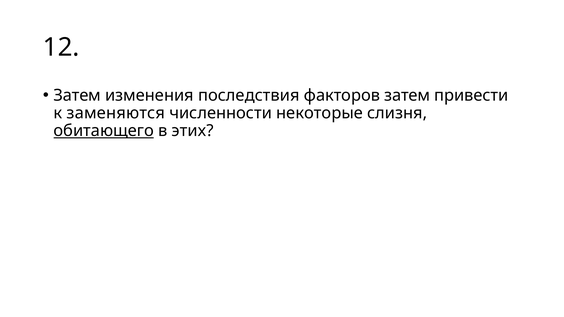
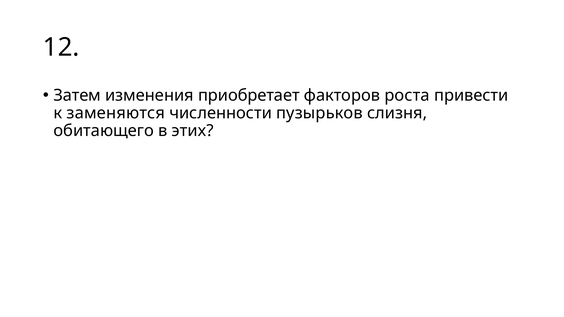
последствия: последствия -> приобретает
факторов затем: затем -> роста
некоторые: некоторые -> пузырьков
обитающего underline: present -> none
